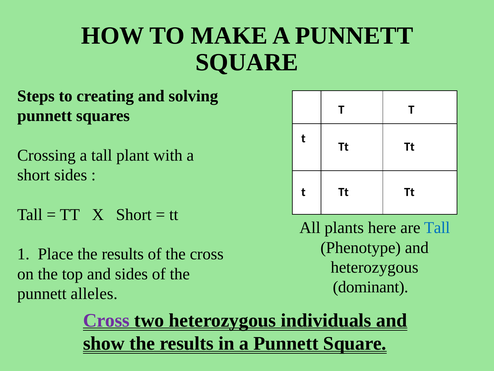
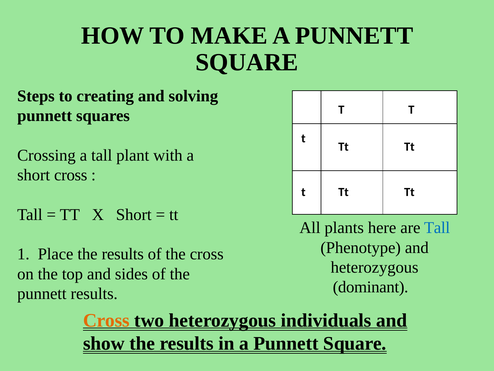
short sides: sides -> cross
punnett alleles: alleles -> results
Cross at (106, 320) colour: purple -> orange
